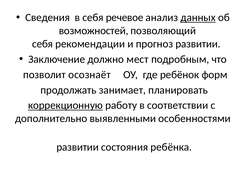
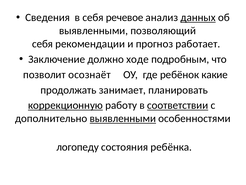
возможностей at (94, 31): возможностей -> выявленными
прогноз развитии: развитии -> работает
мест: мест -> ходе
форм: форм -> какие
соответствии underline: none -> present
выявленными at (123, 118) underline: none -> present
развитии at (78, 147): развитии -> логопеду
